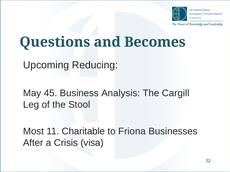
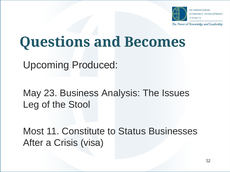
Reducing: Reducing -> Produced
45: 45 -> 23
Cargill: Cargill -> Issues
Charitable: Charitable -> Constitute
Friona: Friona -> Status
